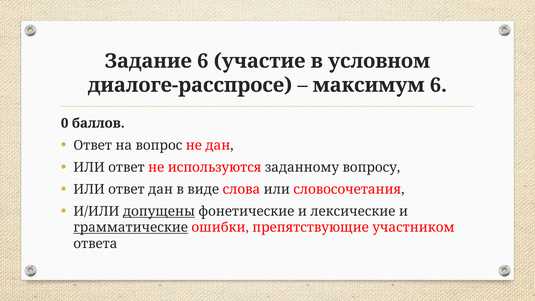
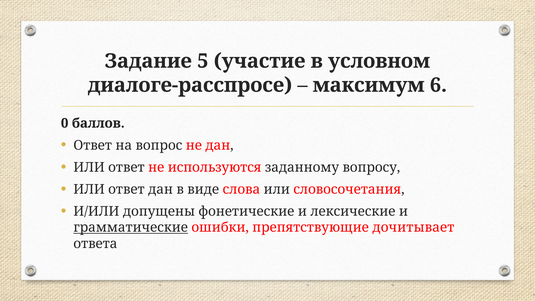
Задание 6: 6 -> 5
допущены underline: present -> none
участником: участником -> дочитывает
